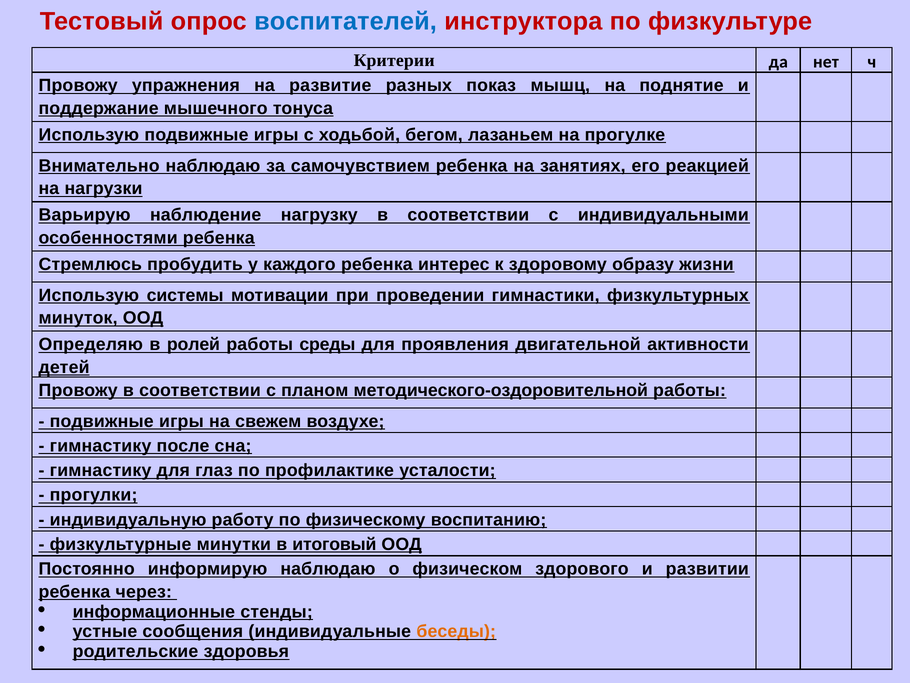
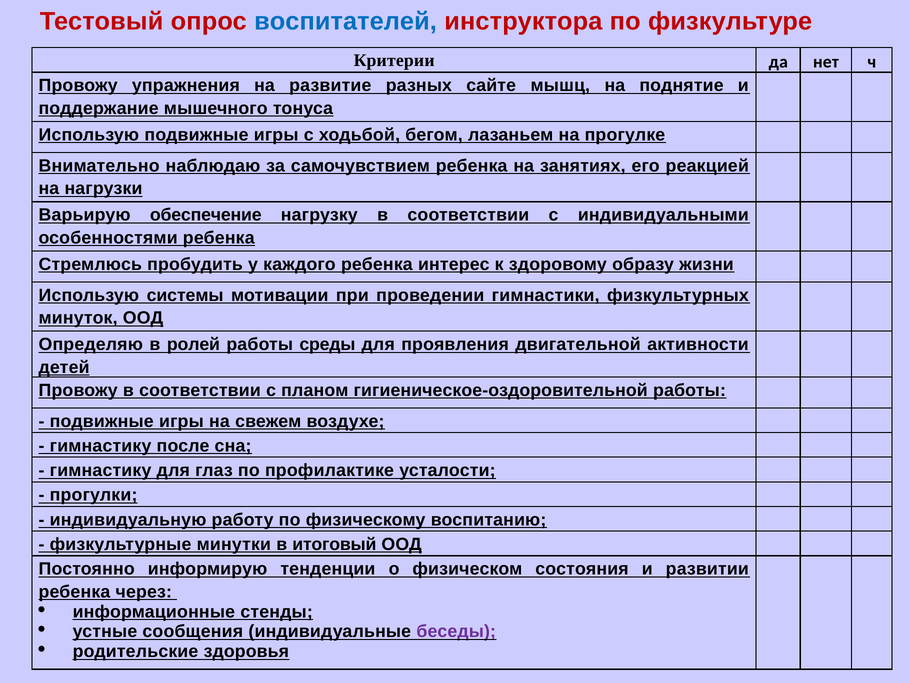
показ: показ -> сайте
наблюдение: наблюдение -> обеспечение
методического-оздоровительной: методического-оздоровительной -> гигиеническое-оздоровительной
информирую наблюдаю: наблюдаю -> тенденции
здорового: здорового -> состояния
беседы colour: orange -> purple
